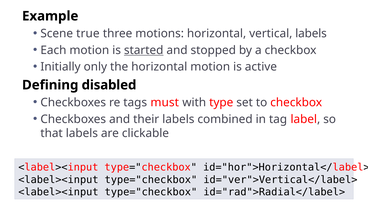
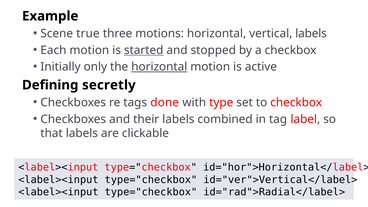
horizontal at (159, 67) underline: none -> present
disabled: disabled -> secretly
must: must -> done
